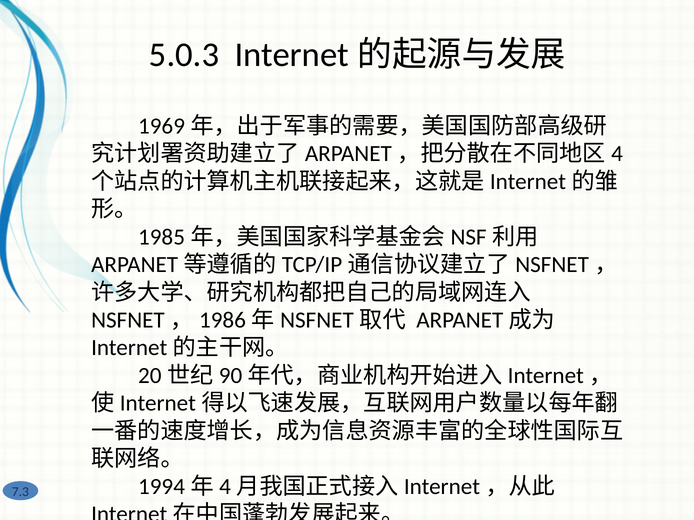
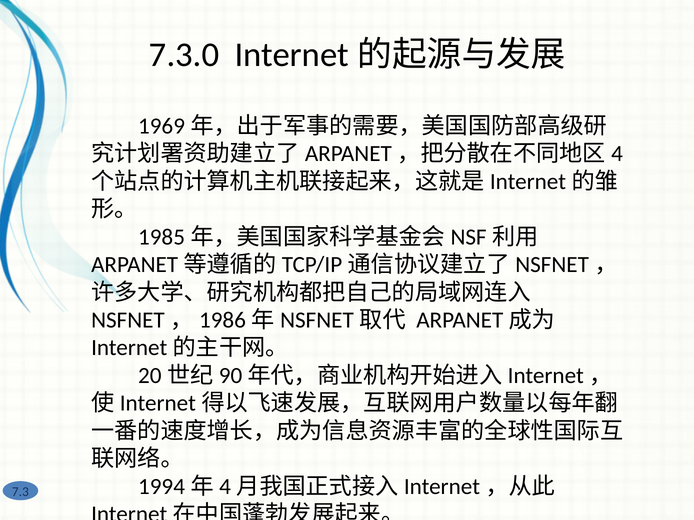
5.0.3: 5.0.3 -> 7.3.0
